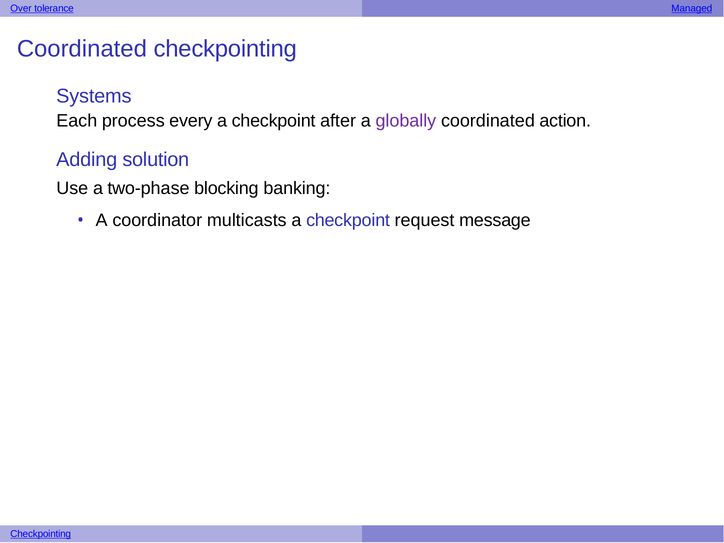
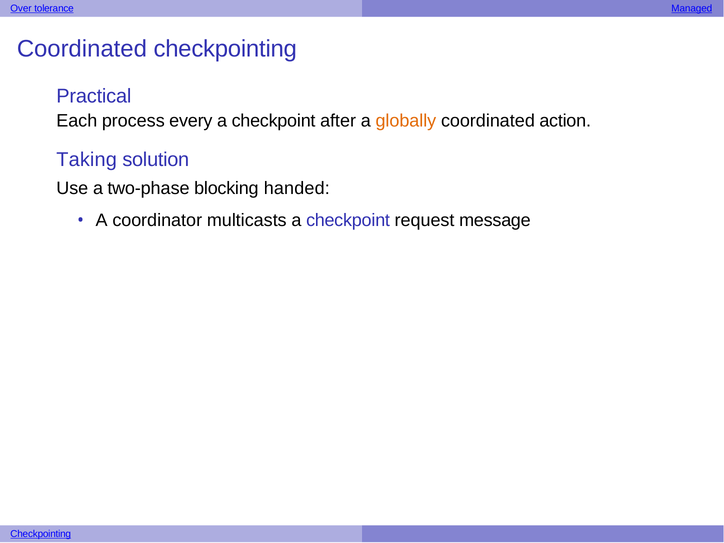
Systems: Systems -> Practical
globally colour: purple -> orange
Adding: Adding -> Taking
banking: banking -> handed
